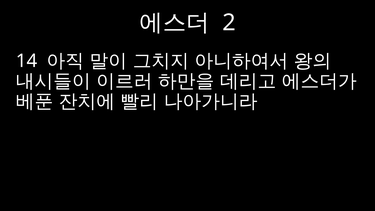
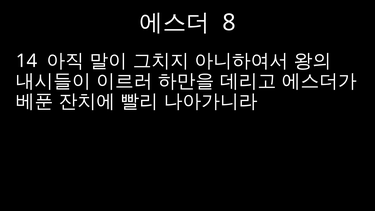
2: 2 -> 8
